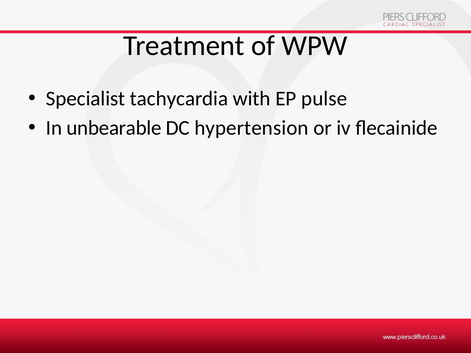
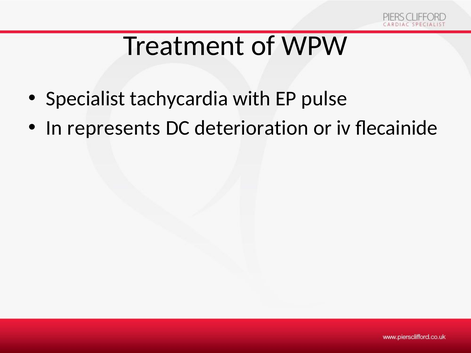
unbearable: unbearable -> represents
hypertension: hypertension -> deterioration
